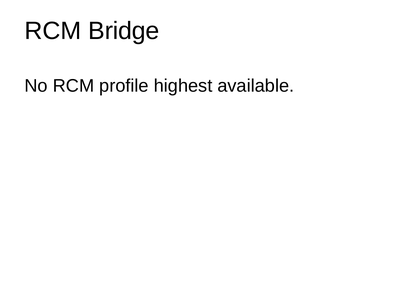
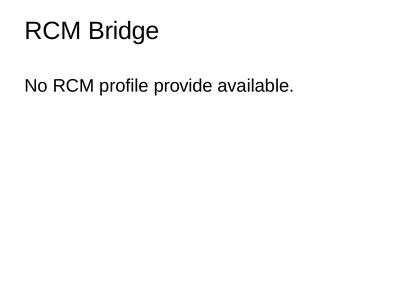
highest: highest -> provide
